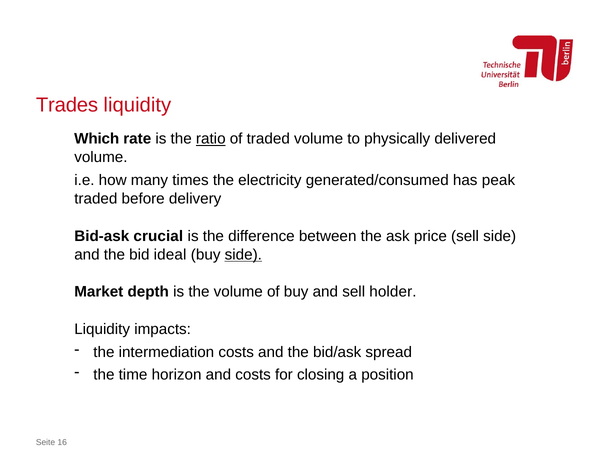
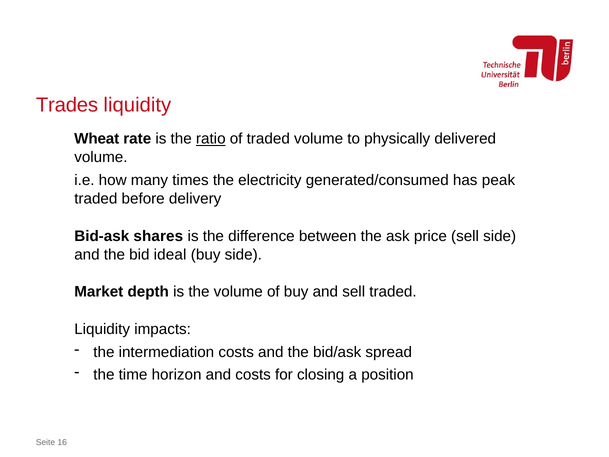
Which: Which -> Wheat
crucial: crucial -> shares
side at (243, 255) underline: present -> none
sell holder: holder -> traded
